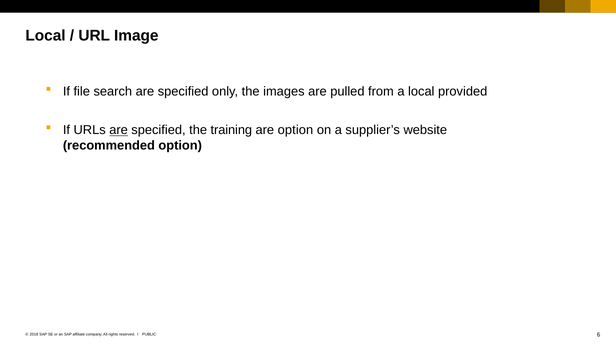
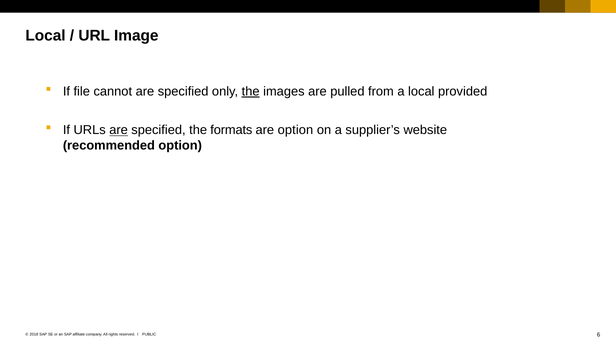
search: search -> cannot
the at (251, 91) underline: none -> present
training: training -> formats
